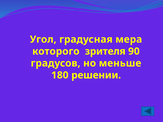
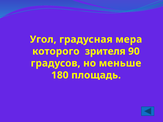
решении: решении -> площадь
